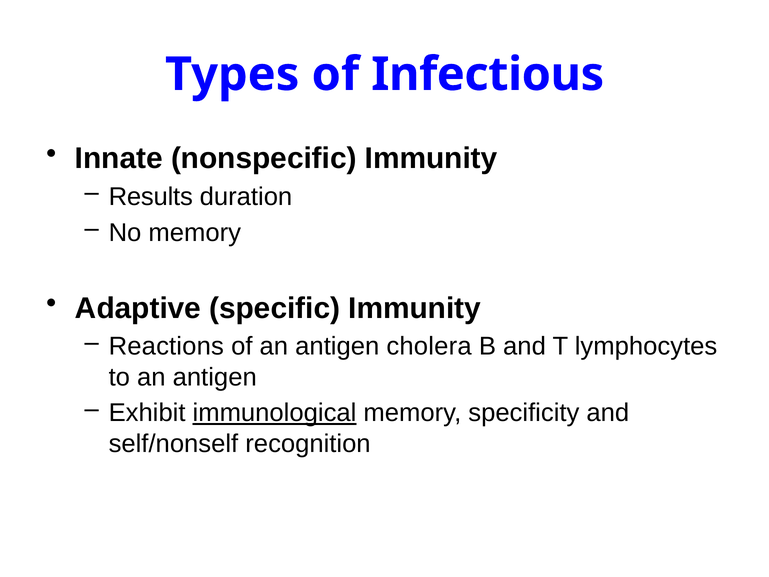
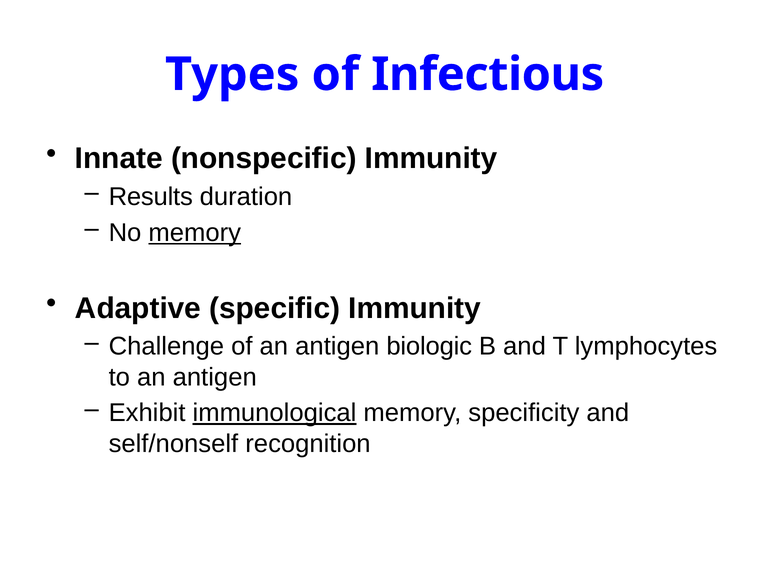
memory at (195, 233) underline: none -> present
Reactions: Reactions -> Challenge
cholera: cholera -> biologic
